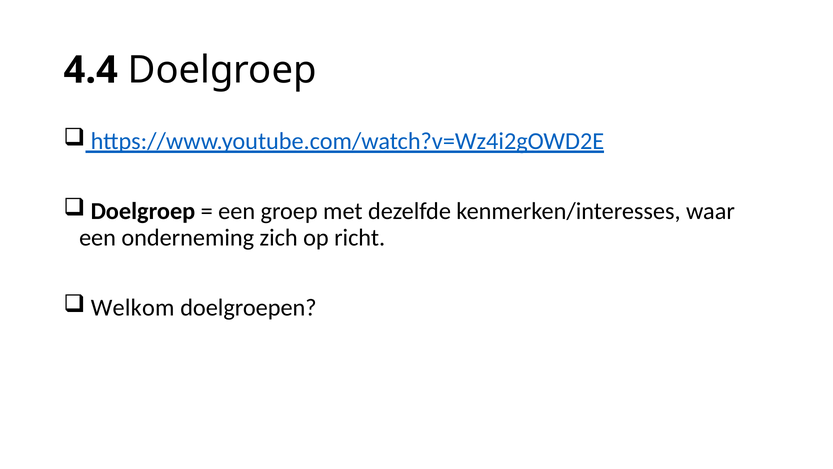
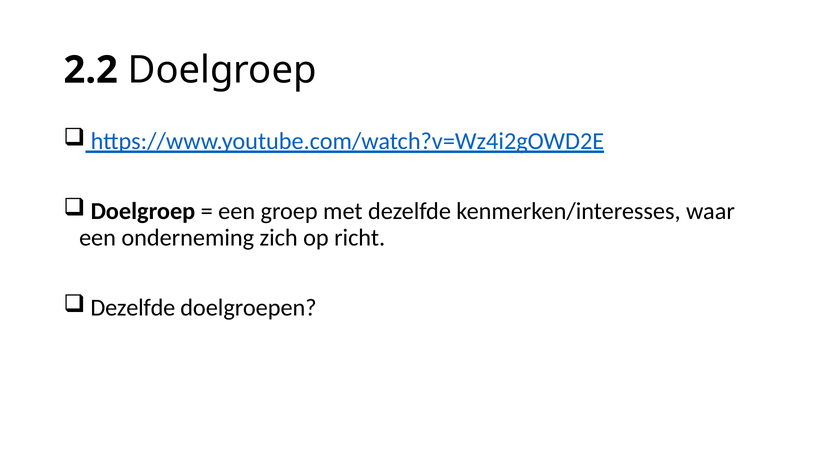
4.4: 4.4 -> 2.2
Welkom at (133, 307): Welkom -> Dezelfde
